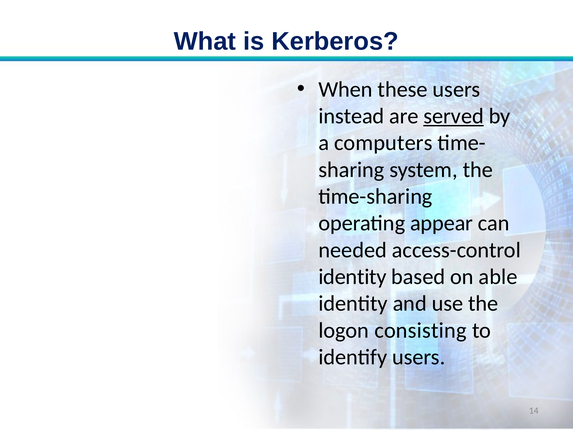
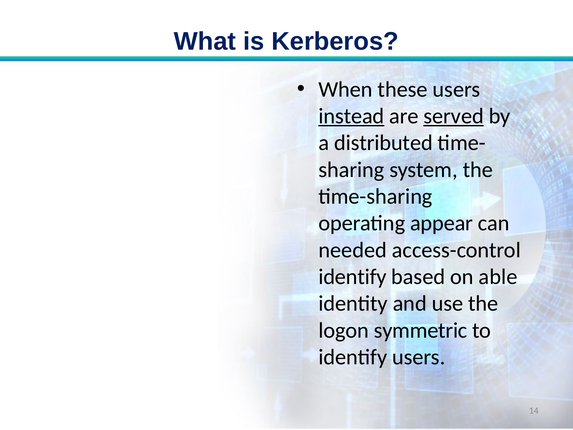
instead underline: none -> present
computers: computers -> distributed
identity at (352, 277): identity -> identify
consisting: consisting -> symmetric
